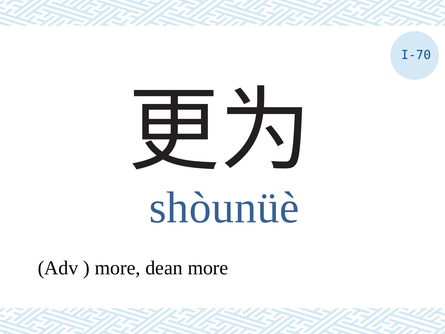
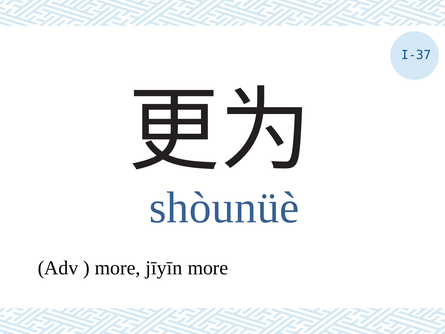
I-70: I-70 -> I-37
dean: dean -> jīyīn
